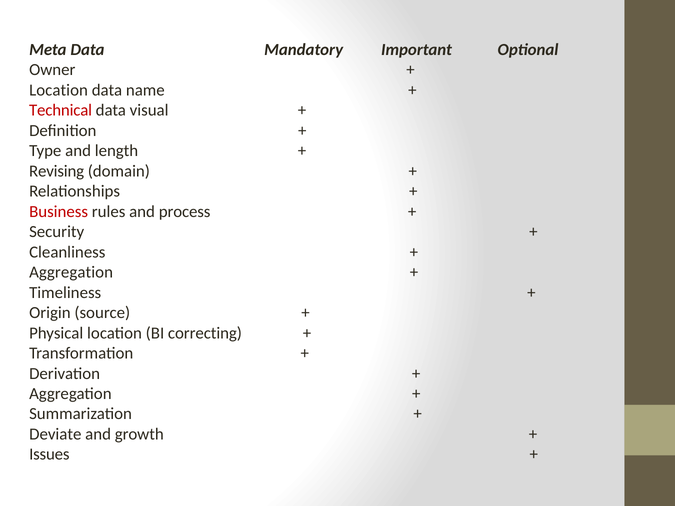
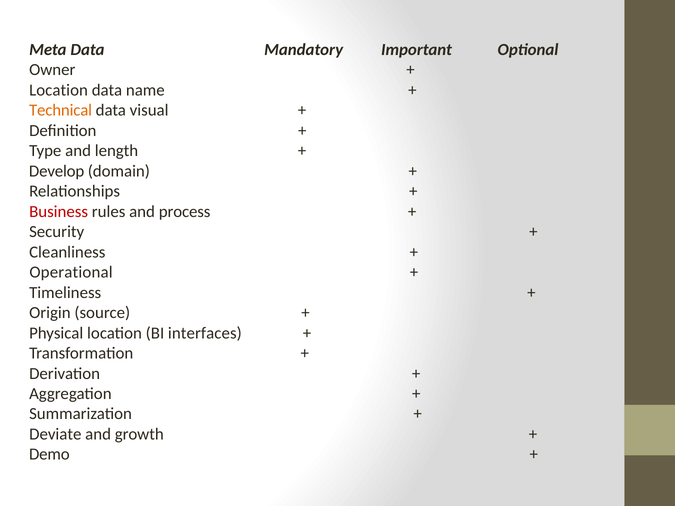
Technical colour: red -> orange
Revising: Revising -> Develop
Aggregation at (71, 272): Aggregation -> Operational
correcting: correcting -> interfaces
Issues: Issues -> Demo
